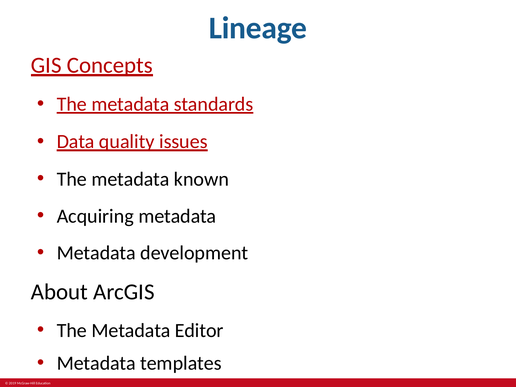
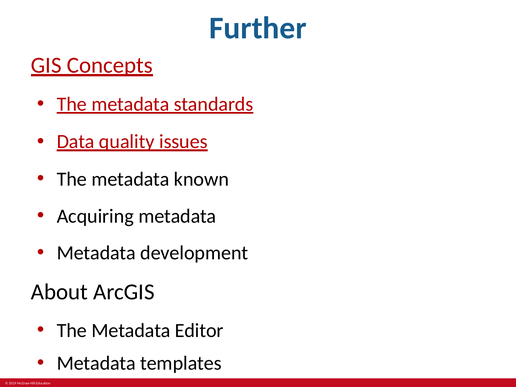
Lineage: Lineage -> Further
